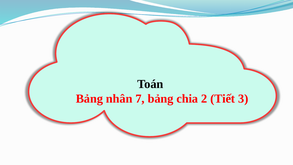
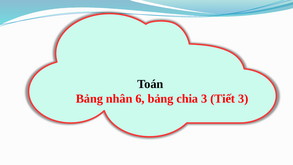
7: 7 -> 6
chia 2: 2 -> 3
